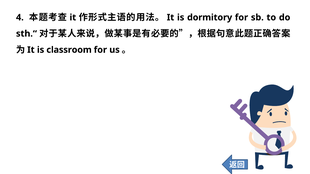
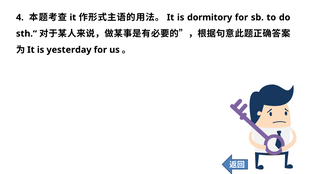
classroom: classroom -> yesterday
